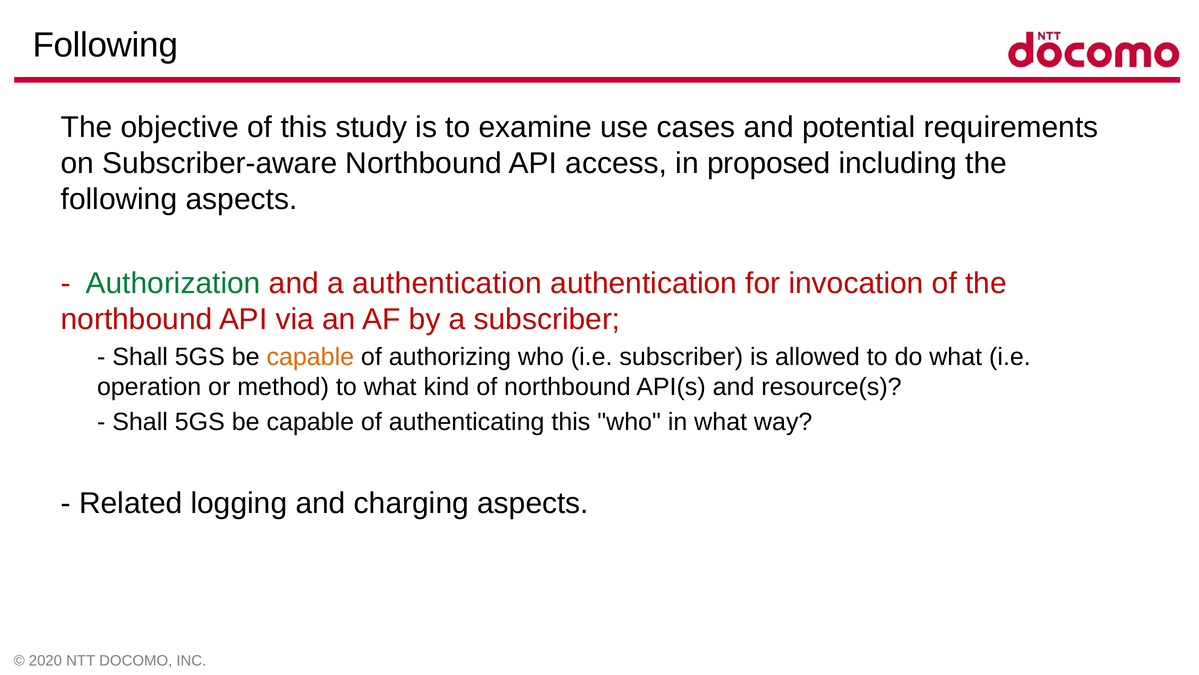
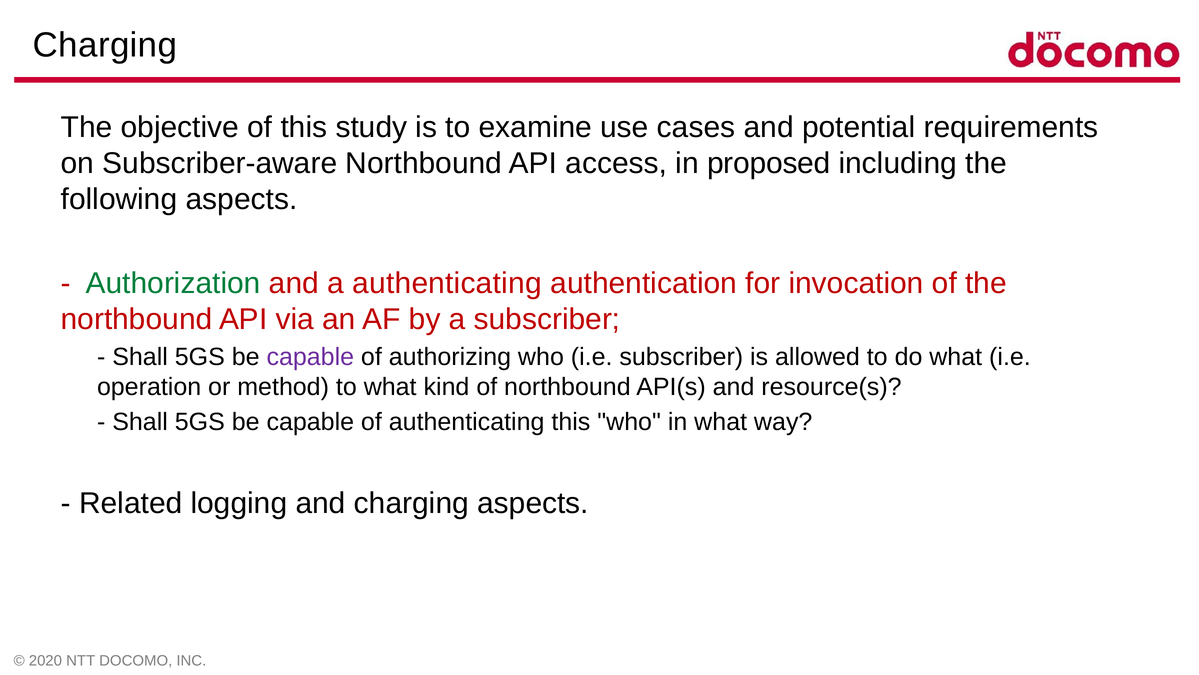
Following at (105, 45): Following -> Charging
a authentication: authentication -> authenticating
capable at (310, 357) colour: orange -> purple
